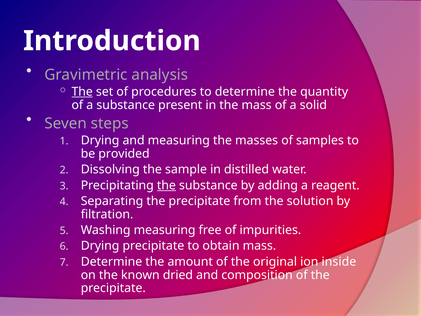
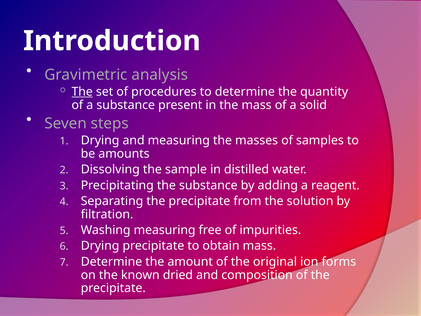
provided: provided -> amounts
the at (166, 185) underline: present -> none
inside: inside -> forms
